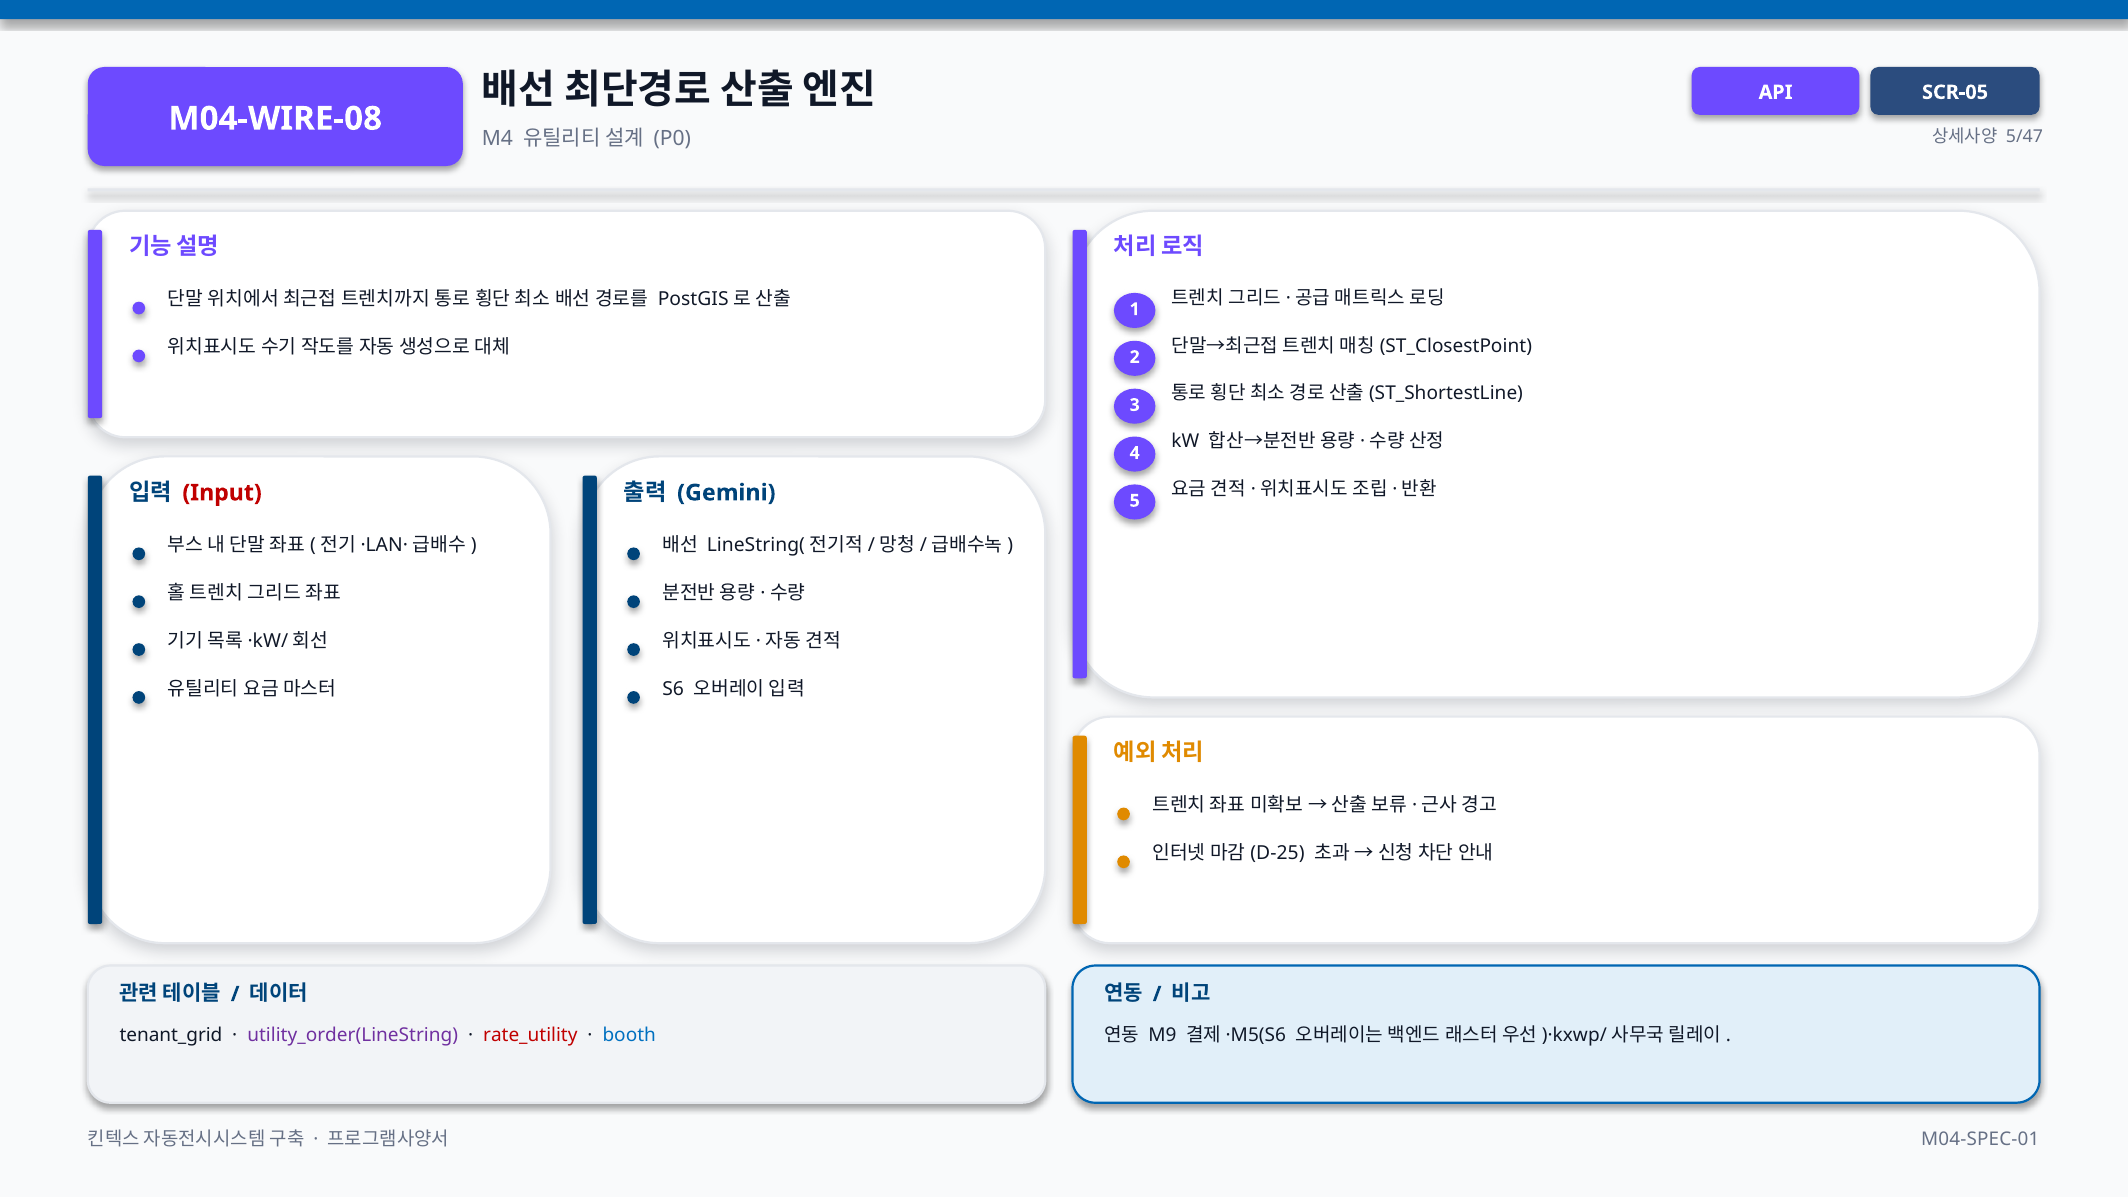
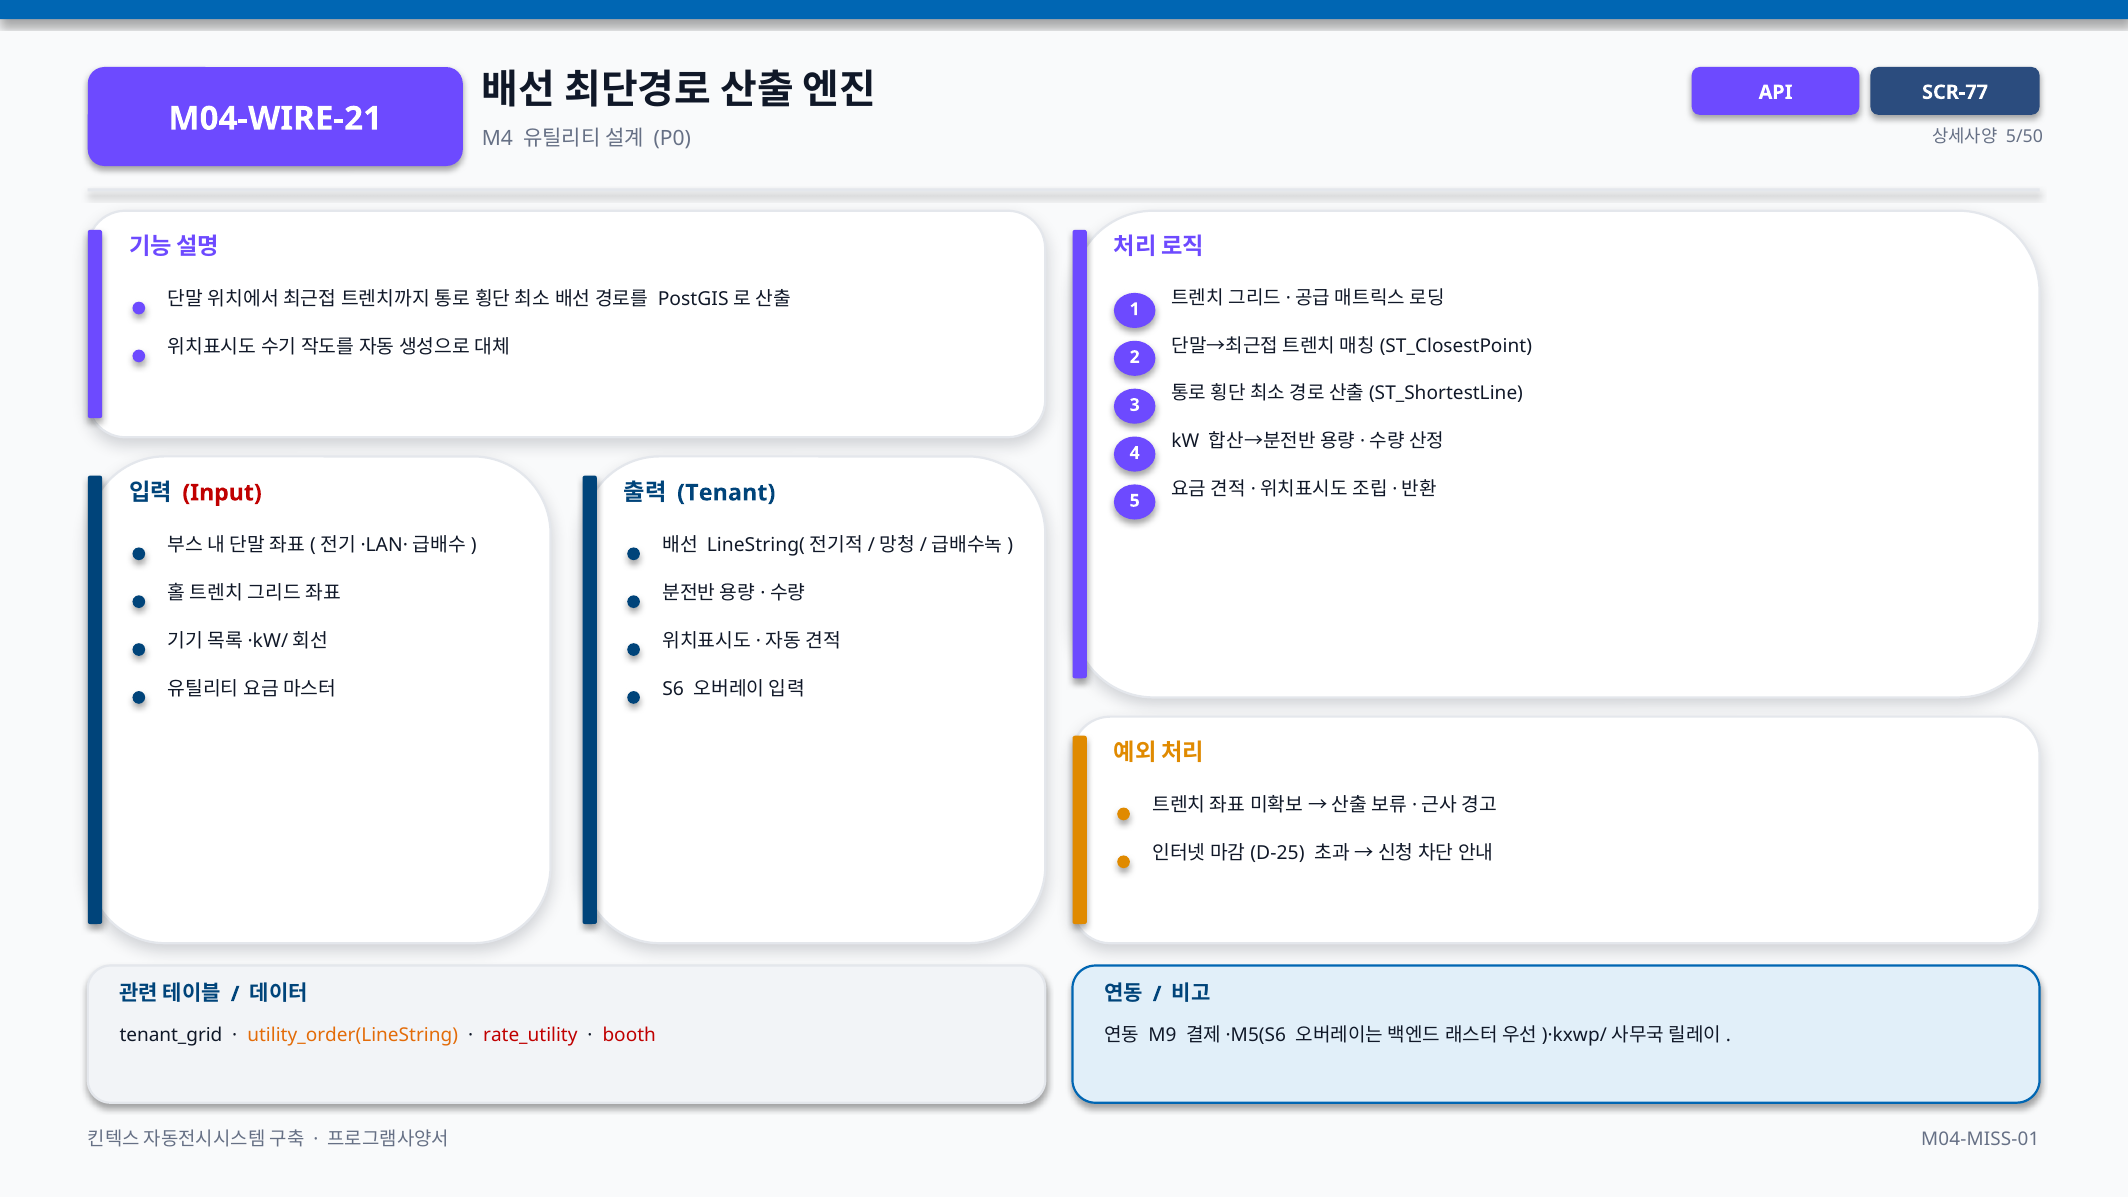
SCR-05: SCR-05 -> SCR-77
M04-WIRE-08: M04-WIRE-08 -> M04-WIRE-21
5/47: 5/47 -> 5/50
Gemini: Gemini -> Tenant
utility_order(LineString colour: purple -> orange
booth colour: blue -> red
M04-SPEC-01: M04-SPEC-01 -> M04-MISS-01
